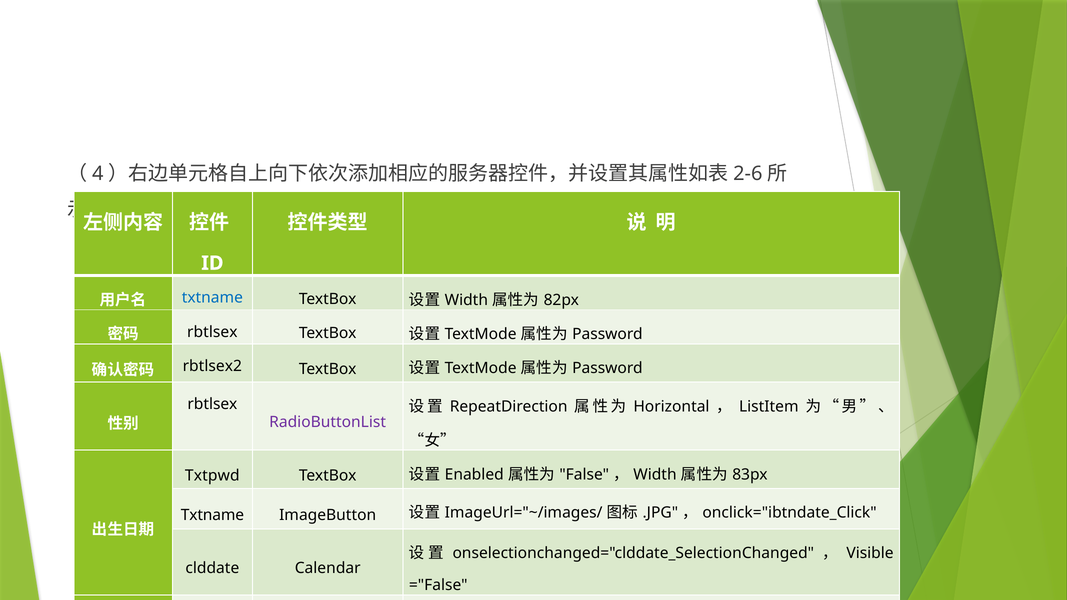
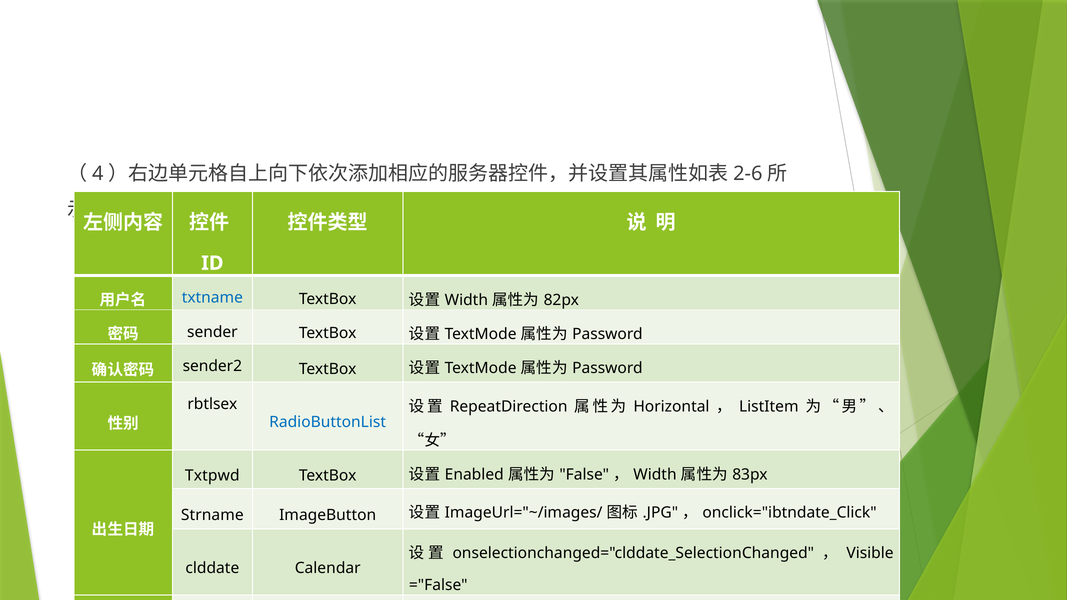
rbtlsex at (212, 332): rbtlsex -> sender
rbtlsex2: rbtlsex2 -> sender2
RadioButtonList colour: purple -> blue
Txtname at (212, 515): Txtname -> Strname
